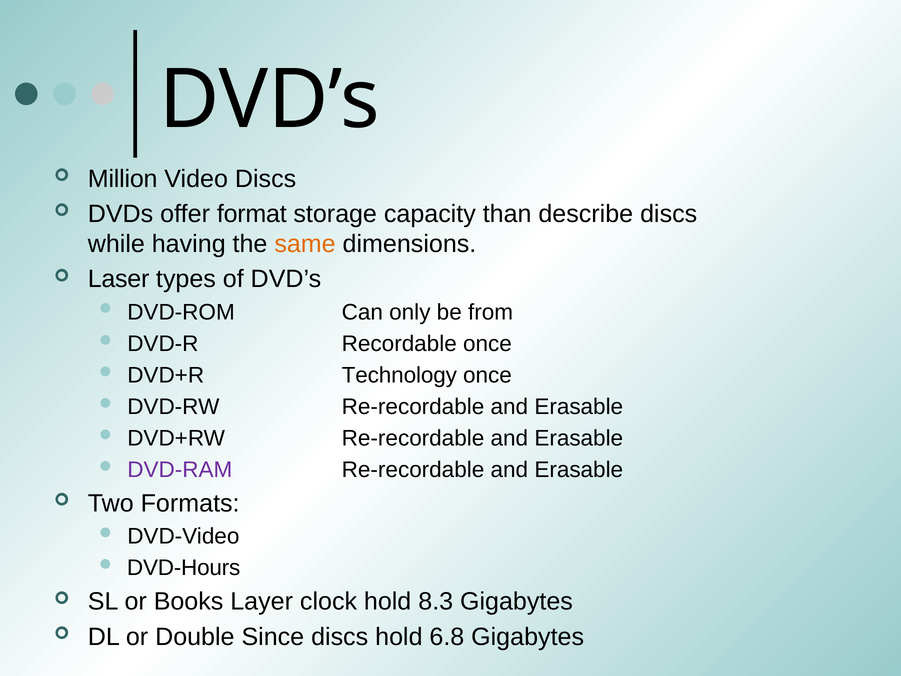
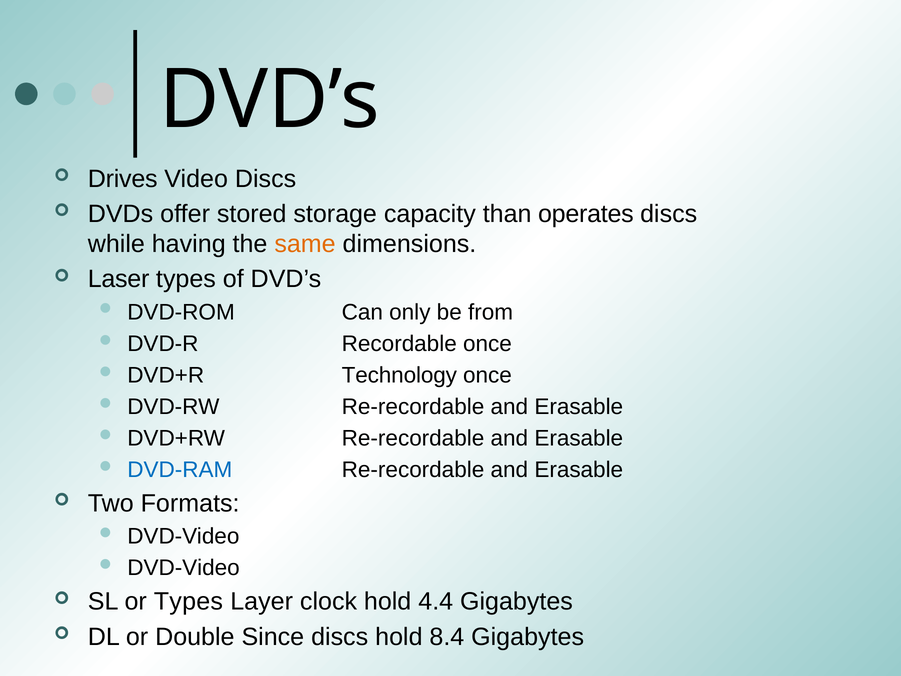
Million: Million -> Drives
format: format -> stored
describe: describe -> operates
DVD-RAM colour: purple -> blue
DVD-Hours at (184, 568): DVD-Hours -> DVD-Video
or Books: Books -> Types
8.3: 8.3 -> 4.4
6.8: 6.8 -> 8.4
